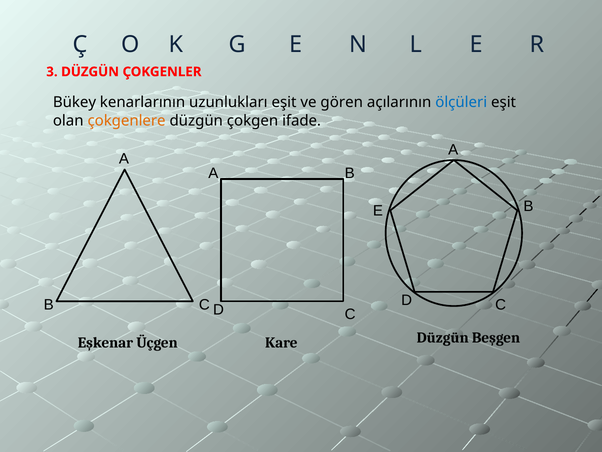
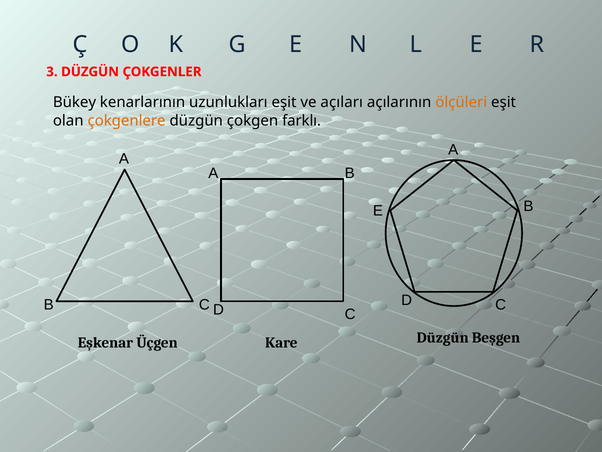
gören: gören -> açıları
ölçüleri colour: blue -> orange
ifade: ifade -> farklı
